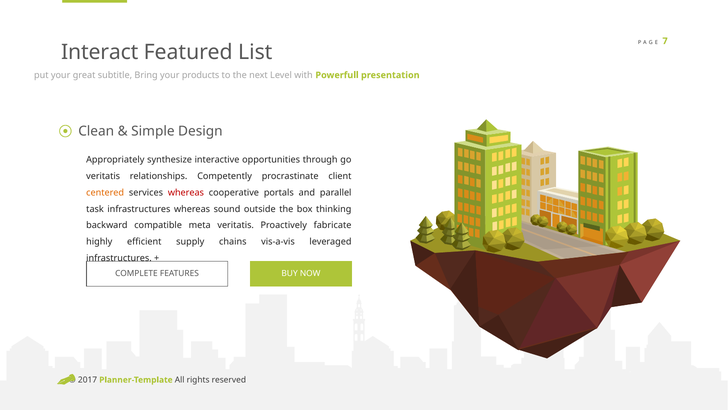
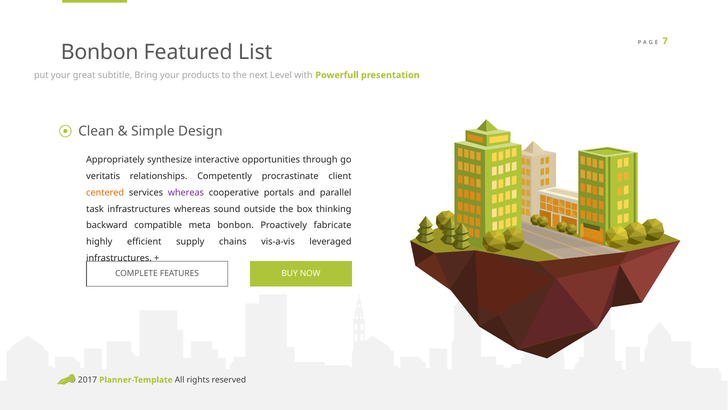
Interact at (100, 52): Interact -> Bonbon
whereas at (186, 192) colour: red -> purple
meta veritatis: veritatis -> bonbon
